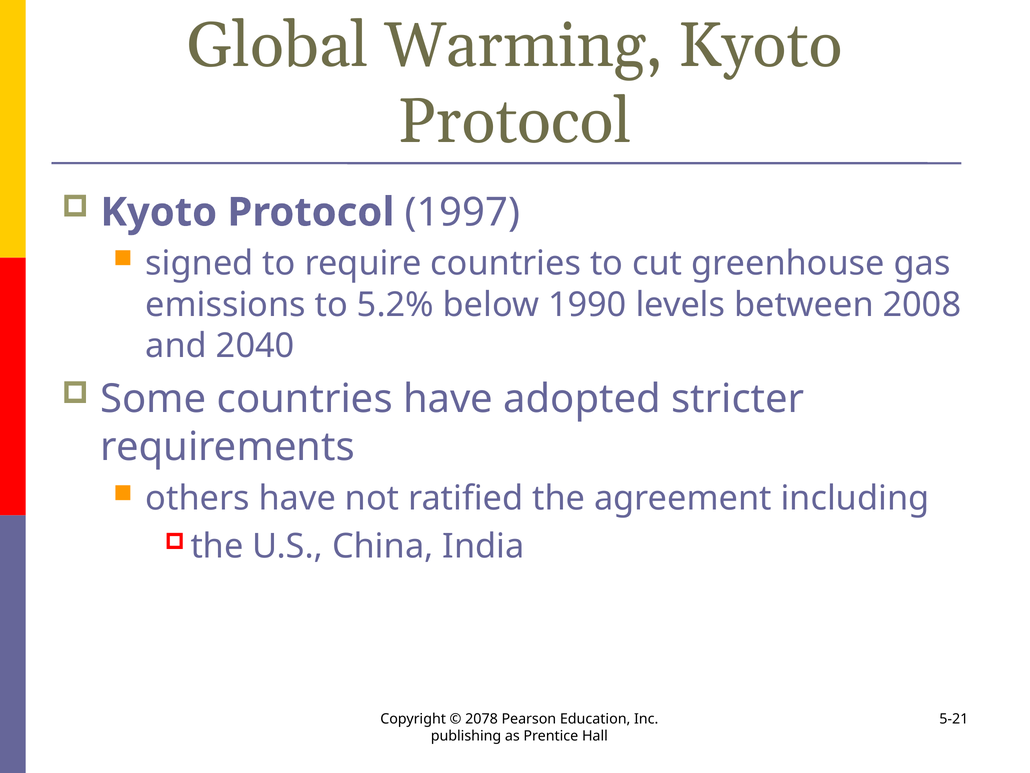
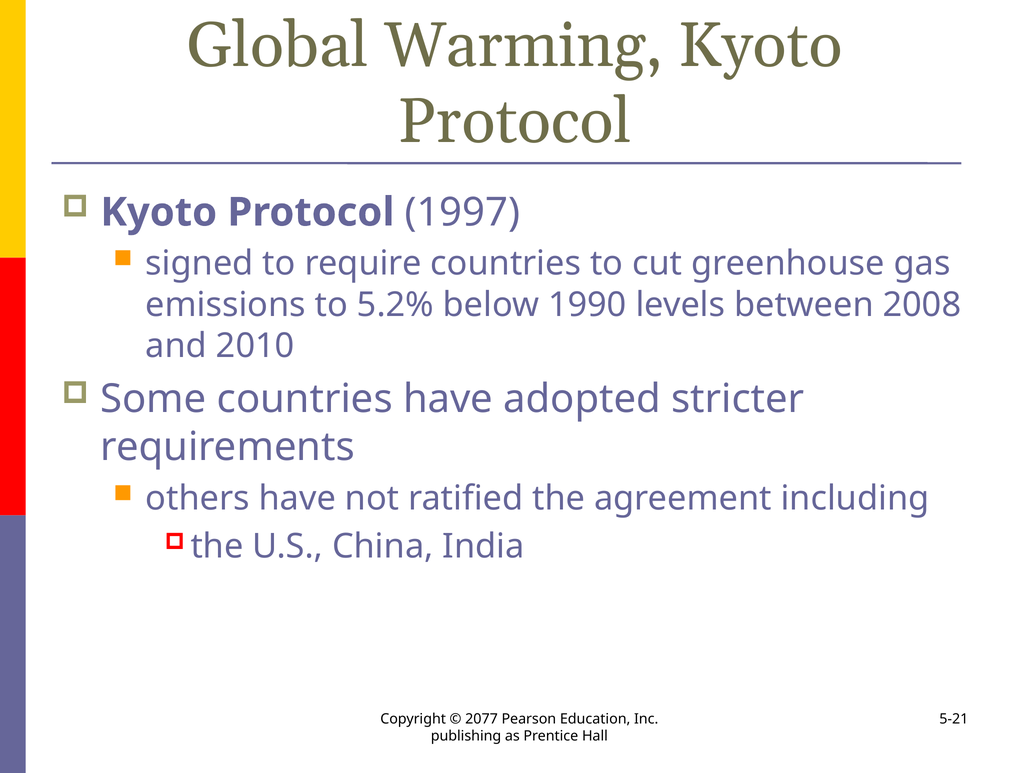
2040: 2040 -> 2010
2078: 2078 -> 2077
